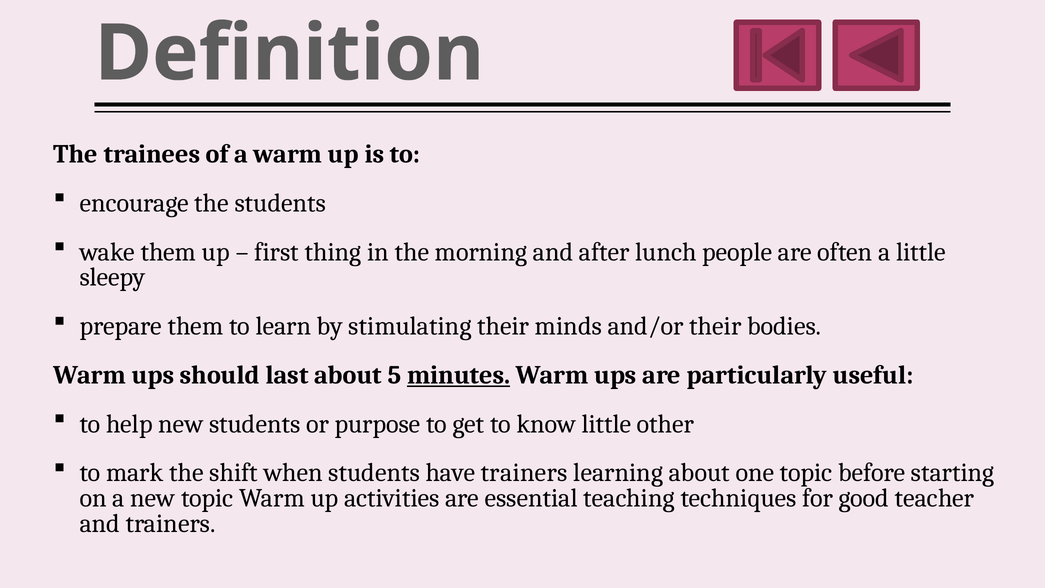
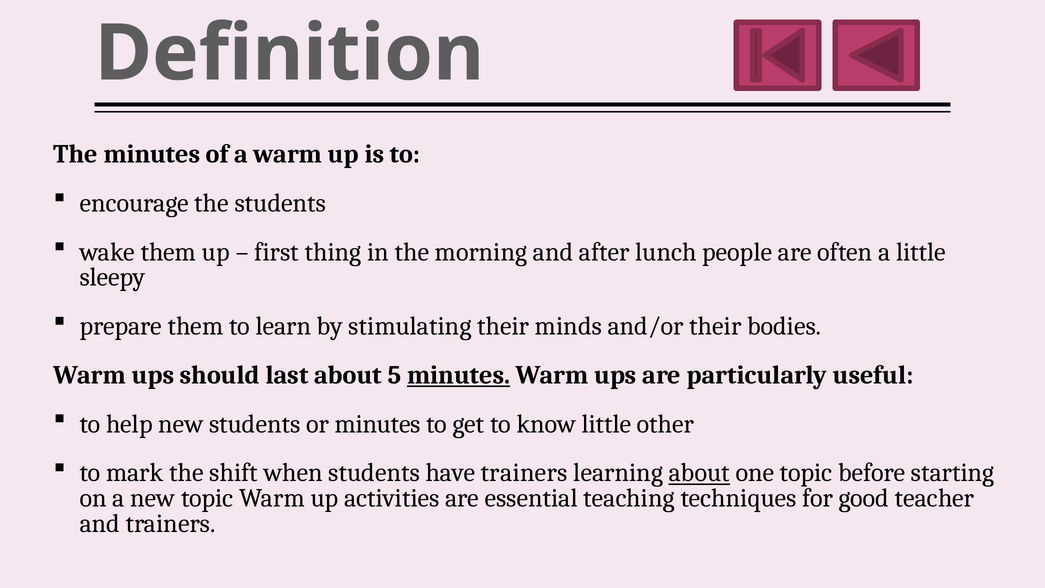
The trainees: trainees -> minutes
or purpose: purpose -> minutes
about at (699, 473) underline: none -> present
